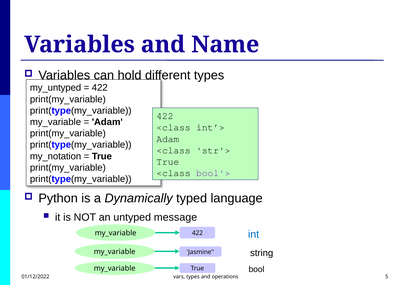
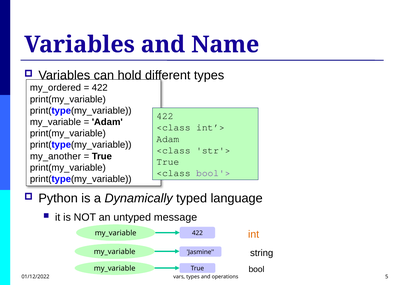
my_untyped: my_untyped -> my_ordered
my_notation: my_notation -> my_another
int colour: blue -> orange
